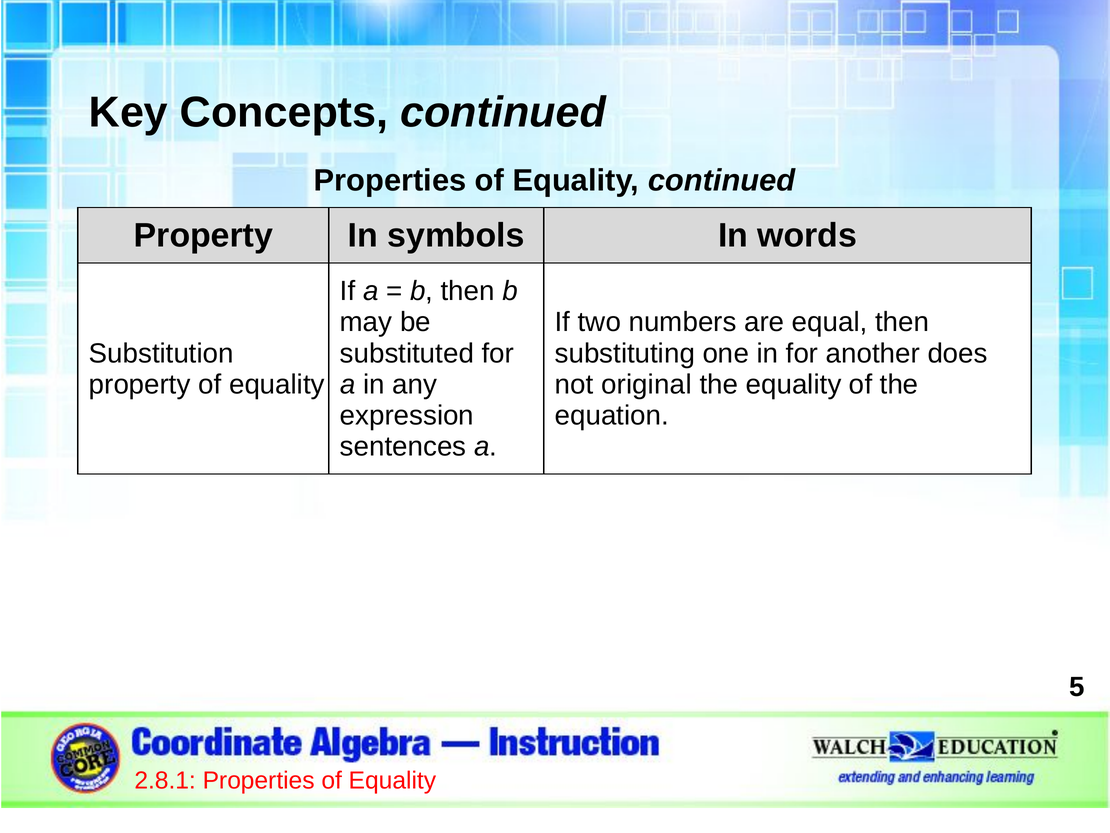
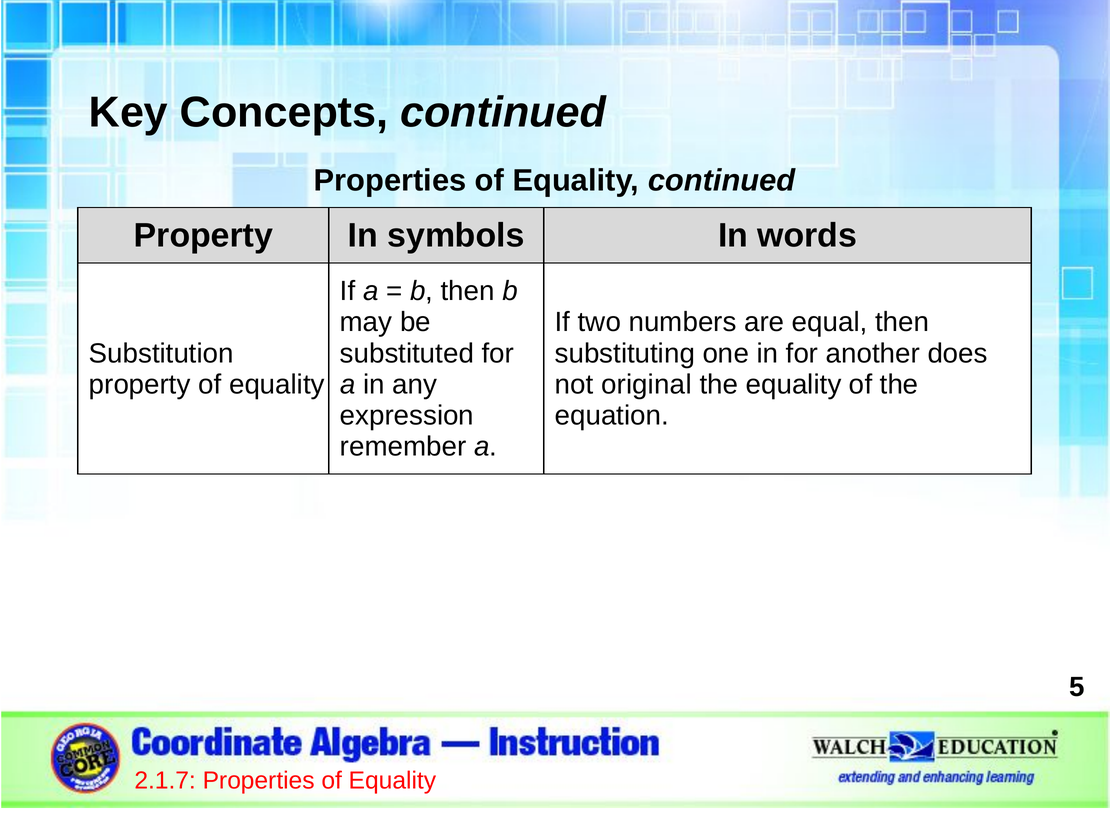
sentences: sentences -> remember
2.8.1: 2.8.1 -> 2.1.7
